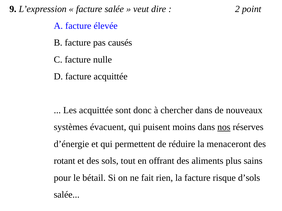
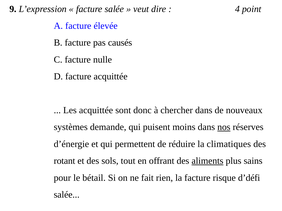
2: 2 -> 4
évacuent: évacuent -> demande
menaceront: menaceront -> climatiques
aliments underline: none -> present
d’sols: d’sols -> d’défi
